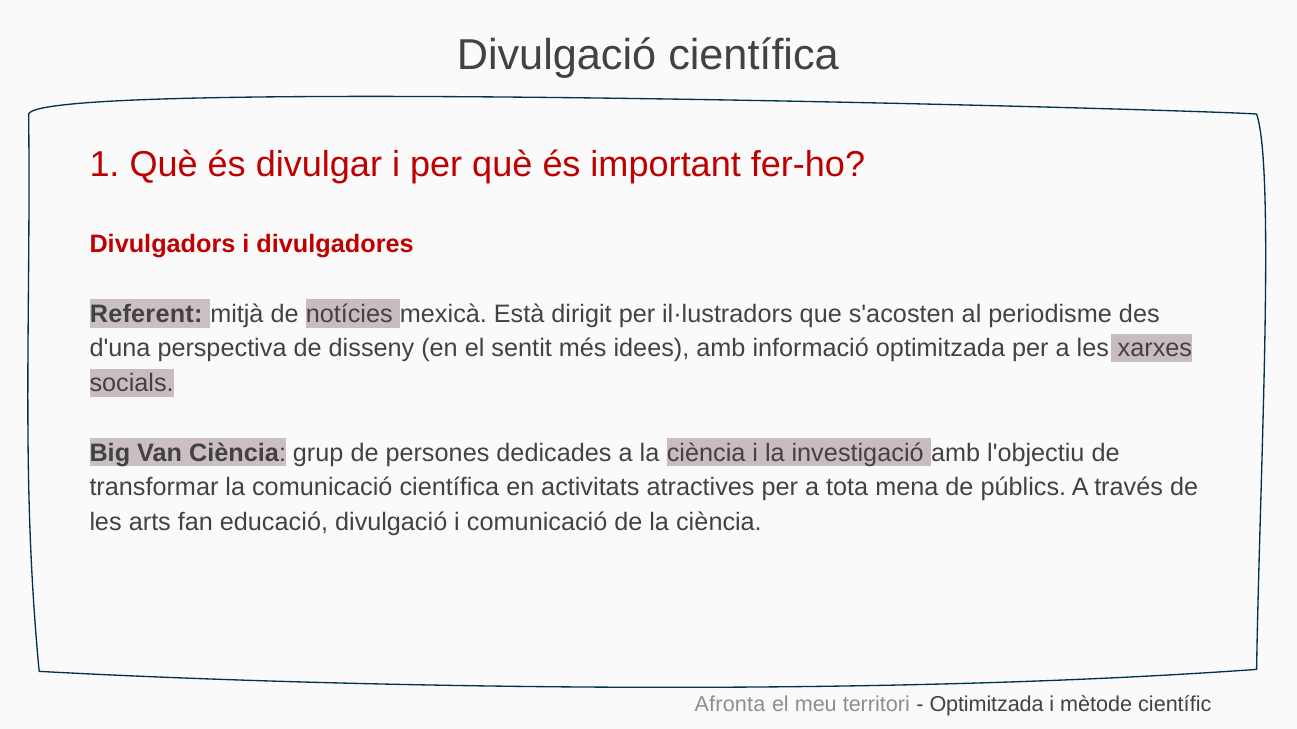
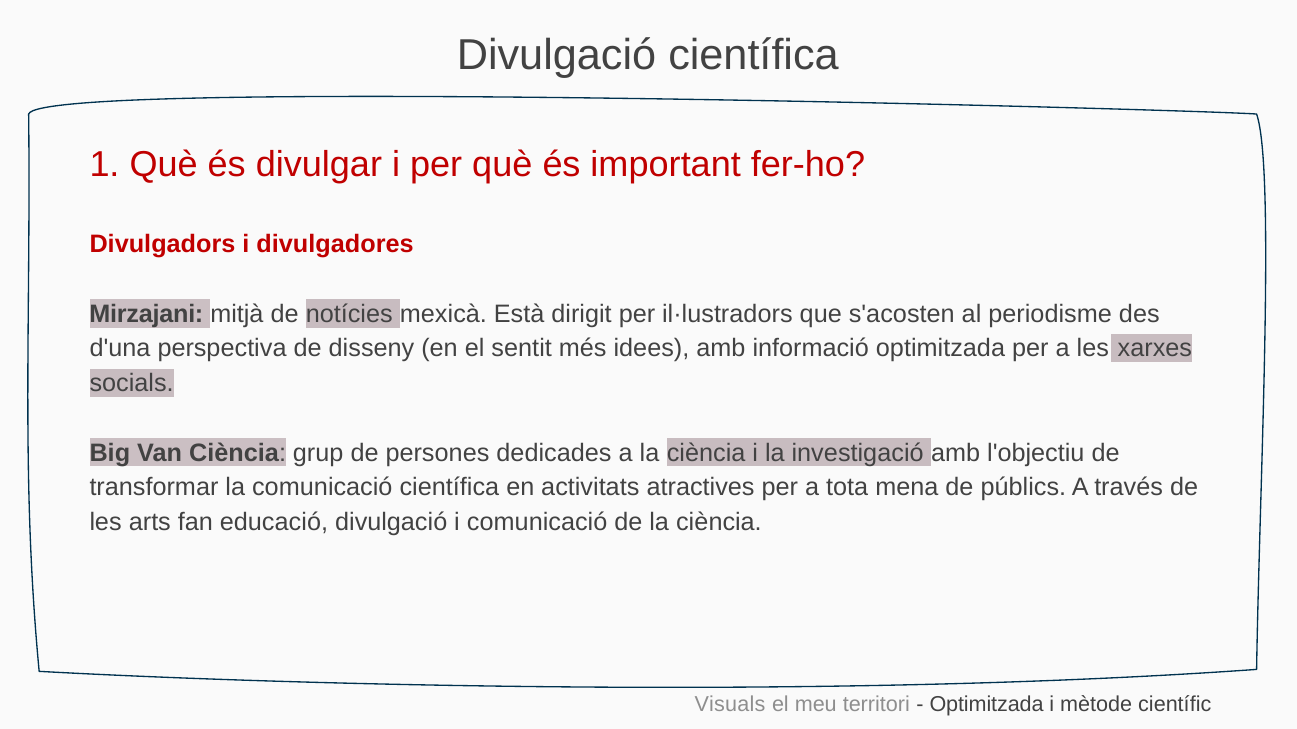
Referent: Referent -> Mirzajani
Afronta: Afronta -> Visuals
